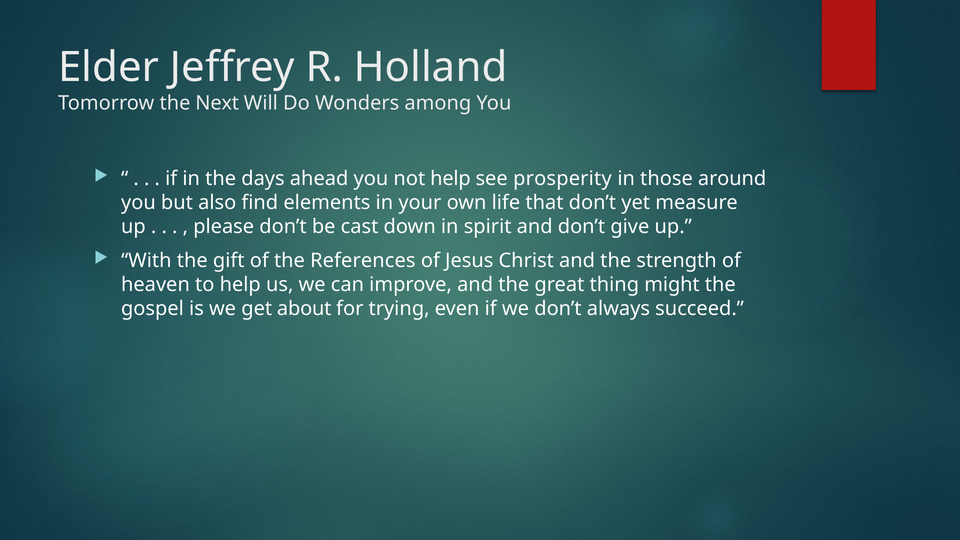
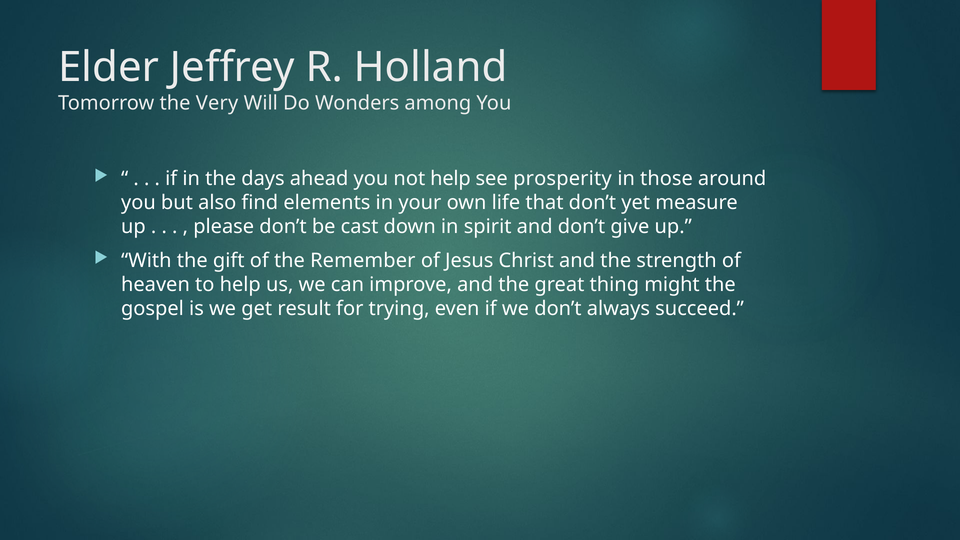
Next: Next -> Very
References: References -> Remember
about: about -> result
